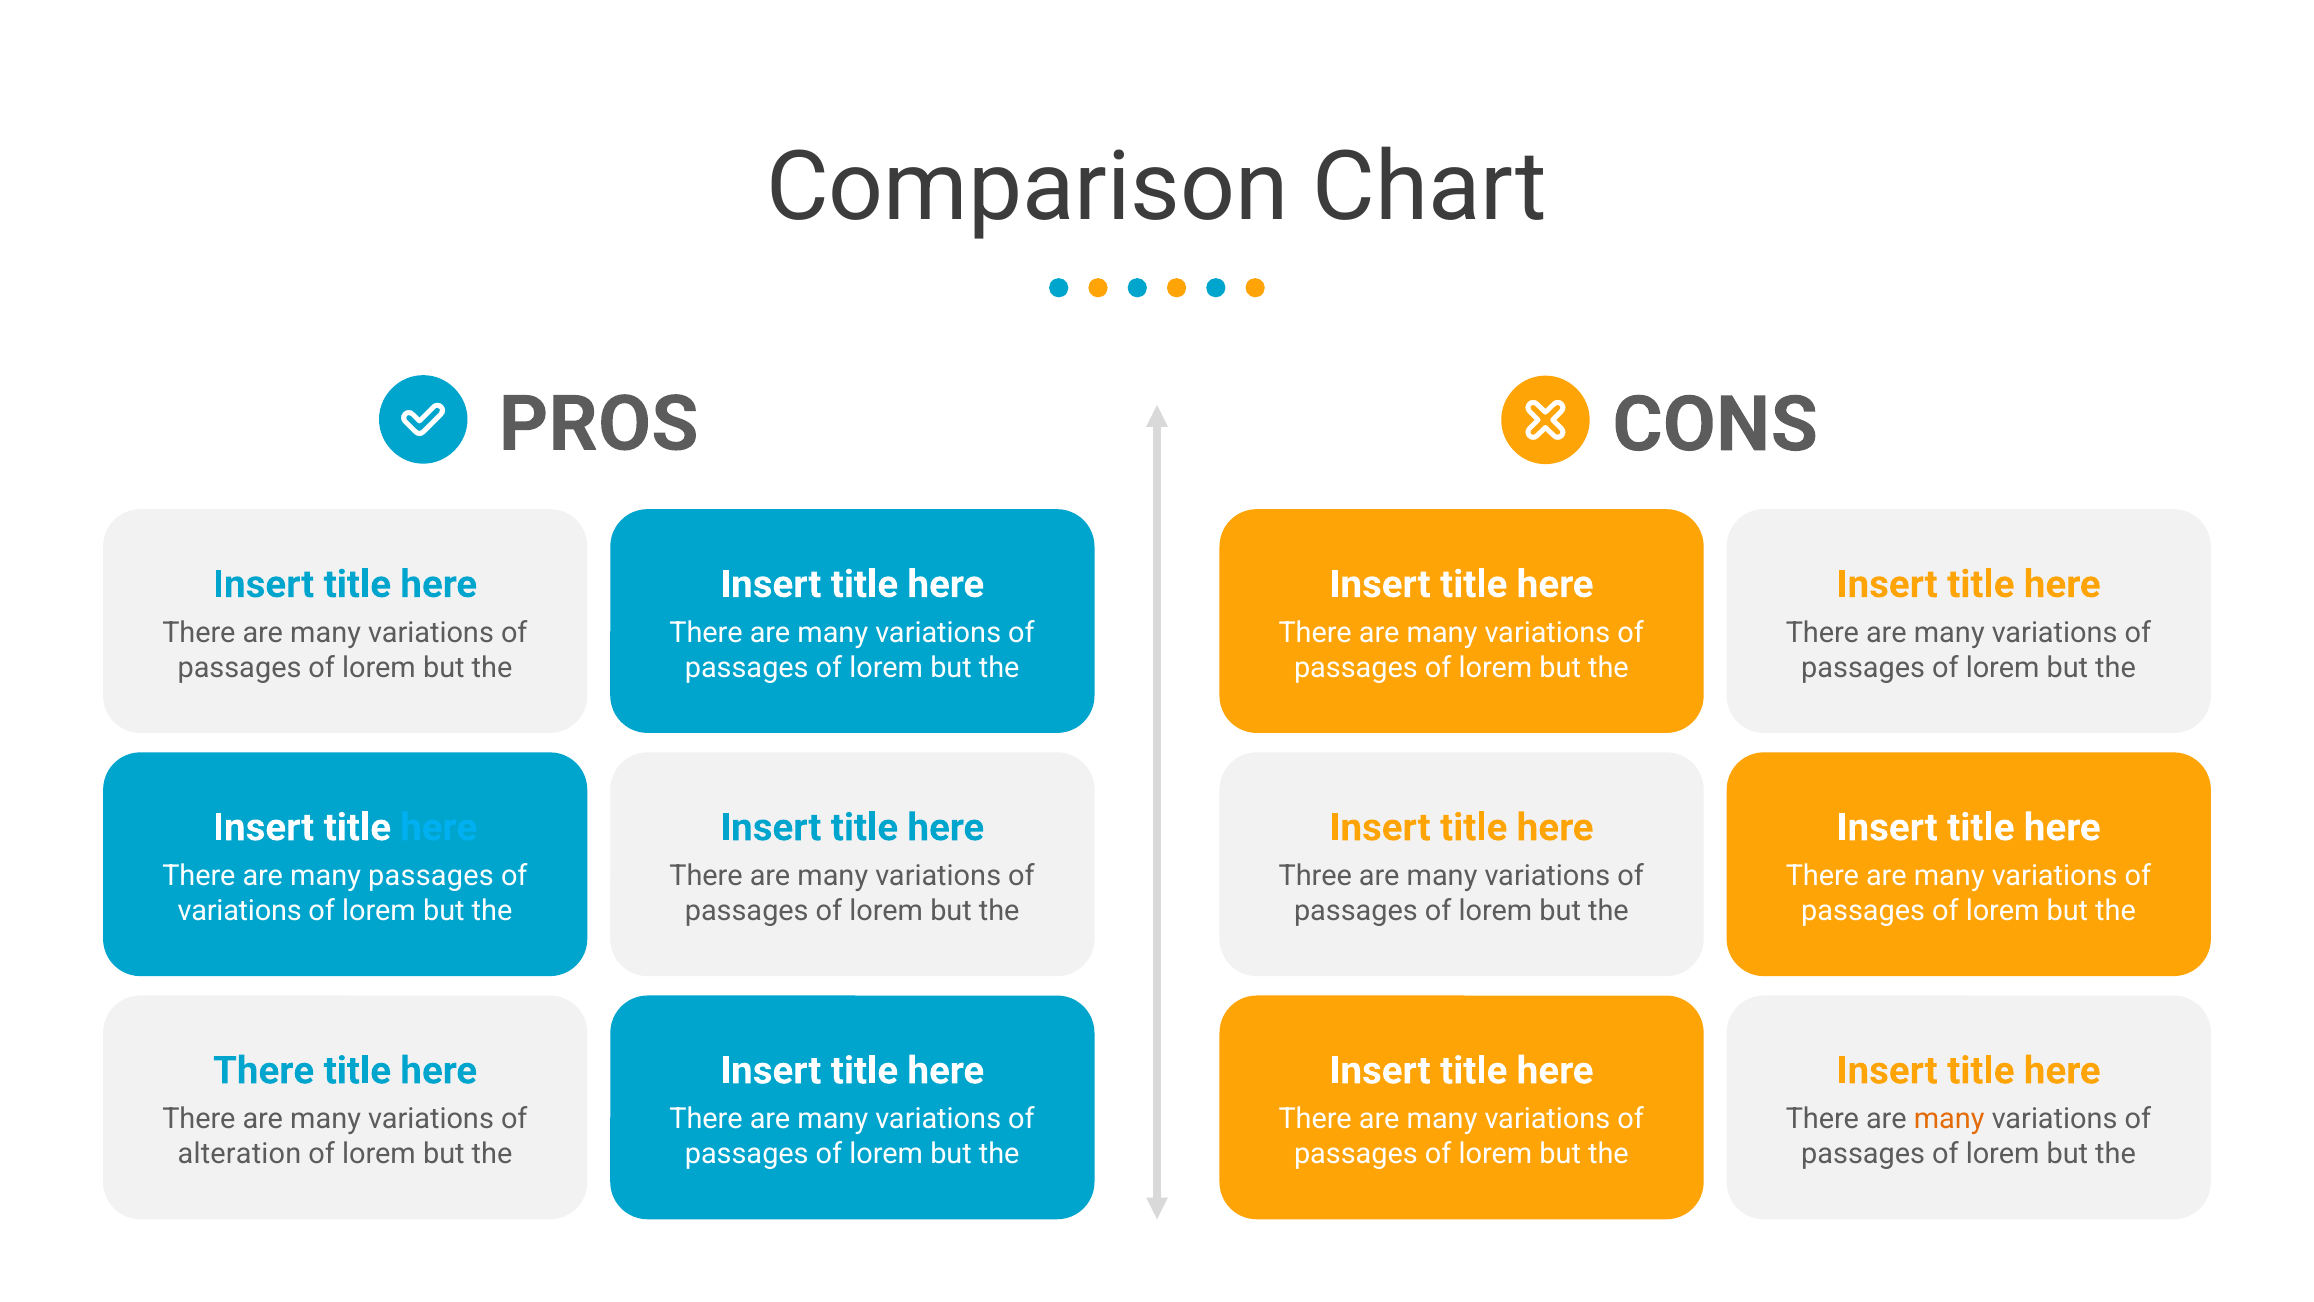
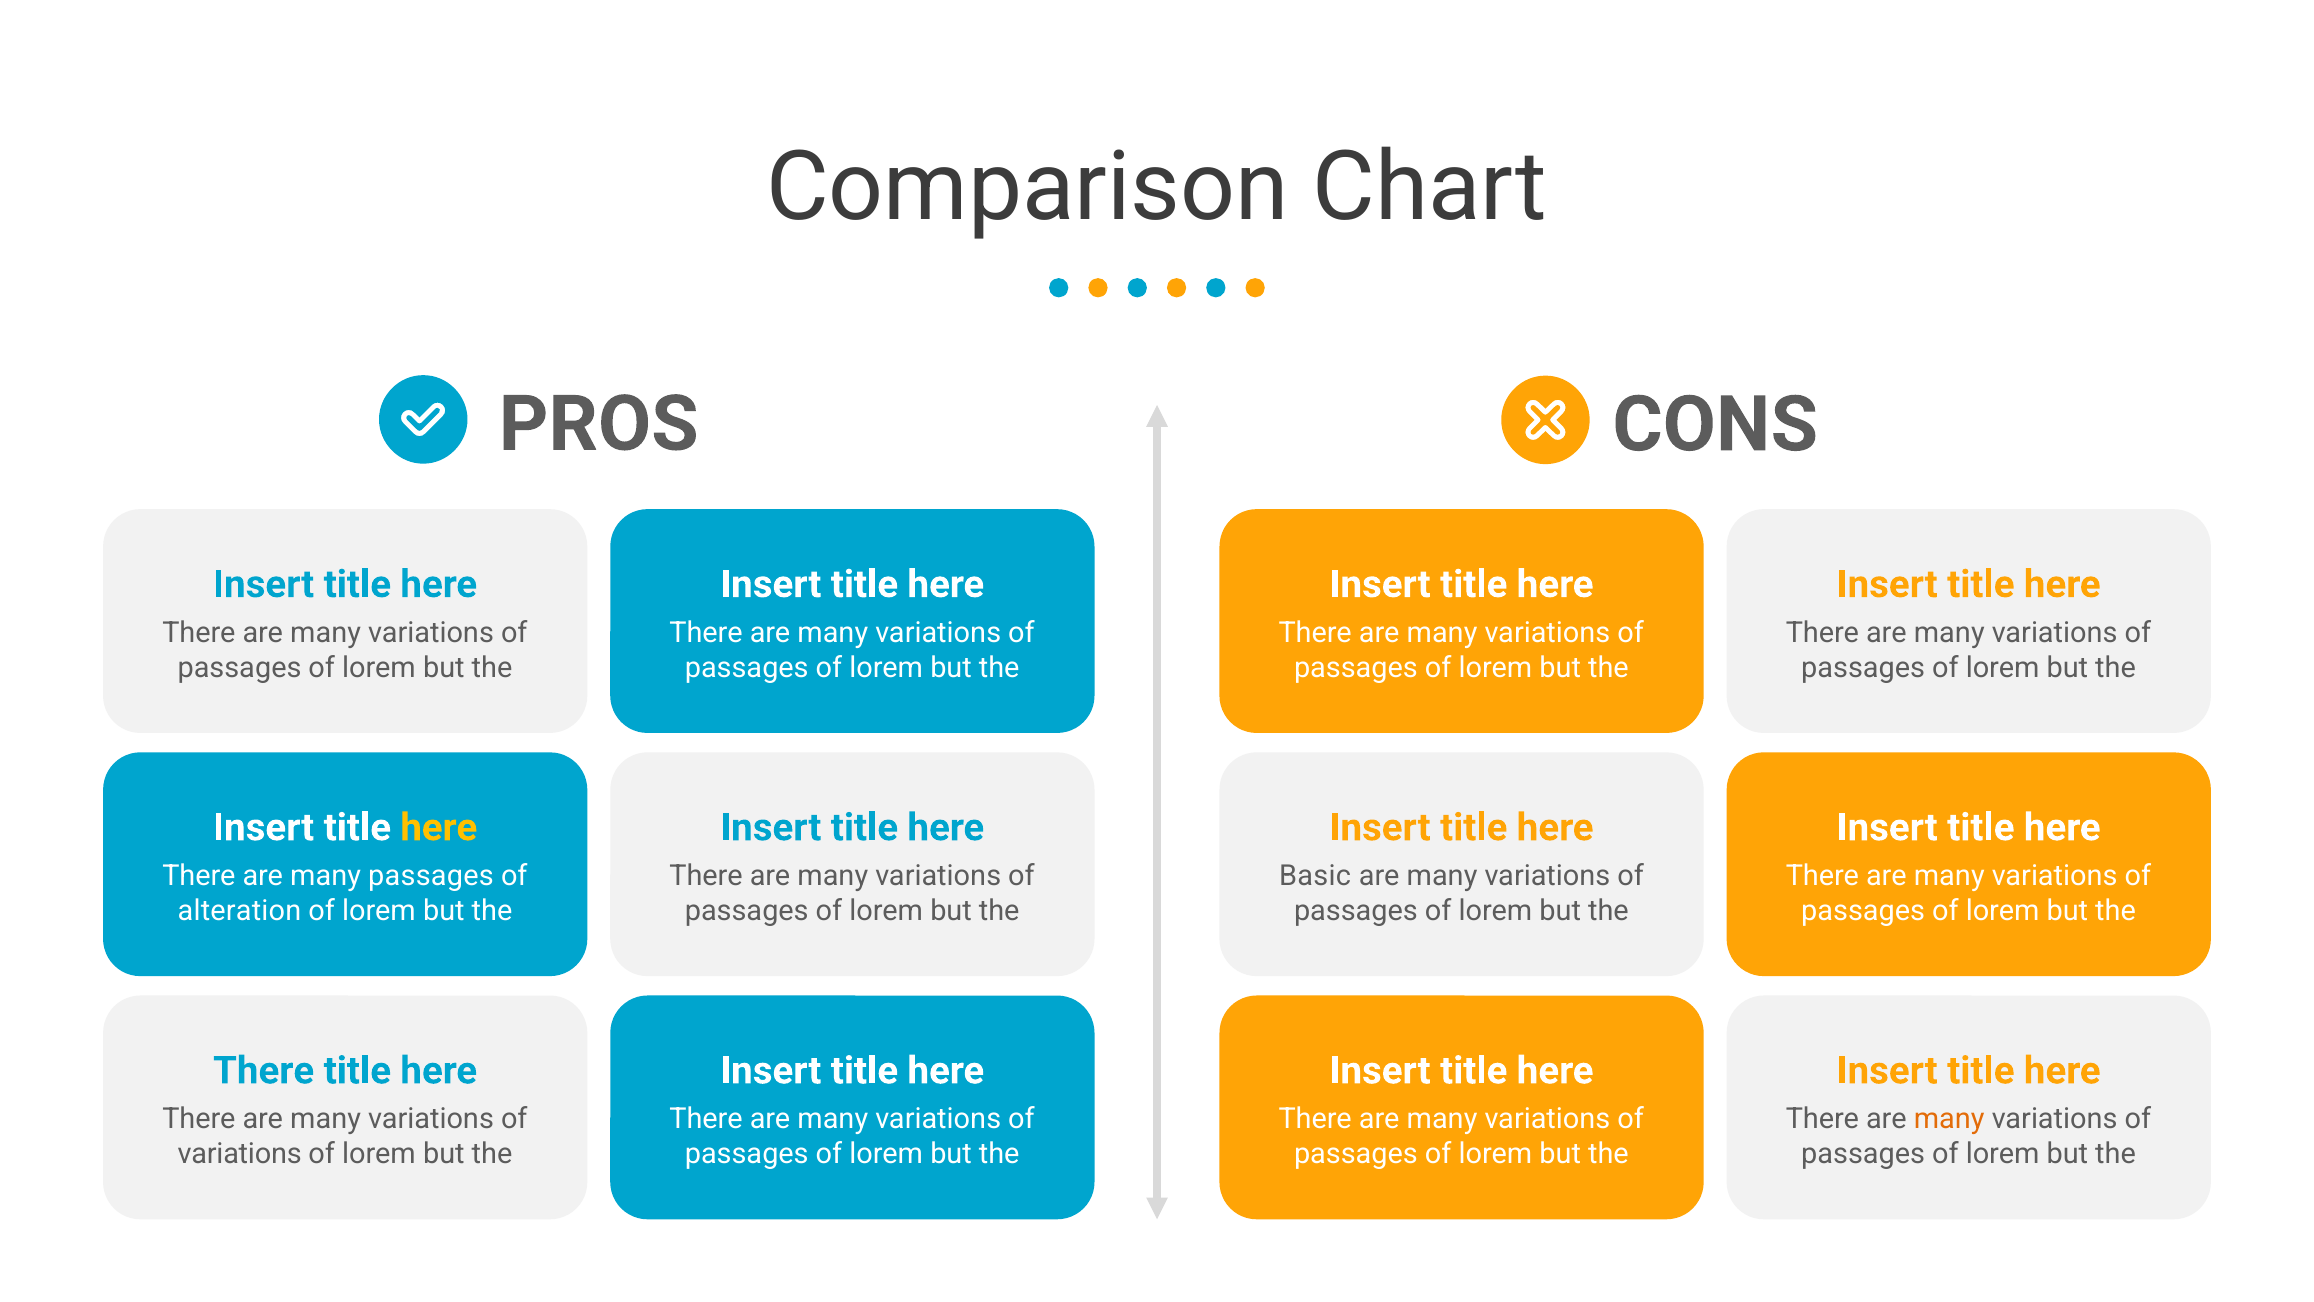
here at (439, 827) colour: light blue -> yellow
Three: Three -> Basic
variations at (240, 910): variations -> alteration
alteration at (239, 1154): alteration -> variations
